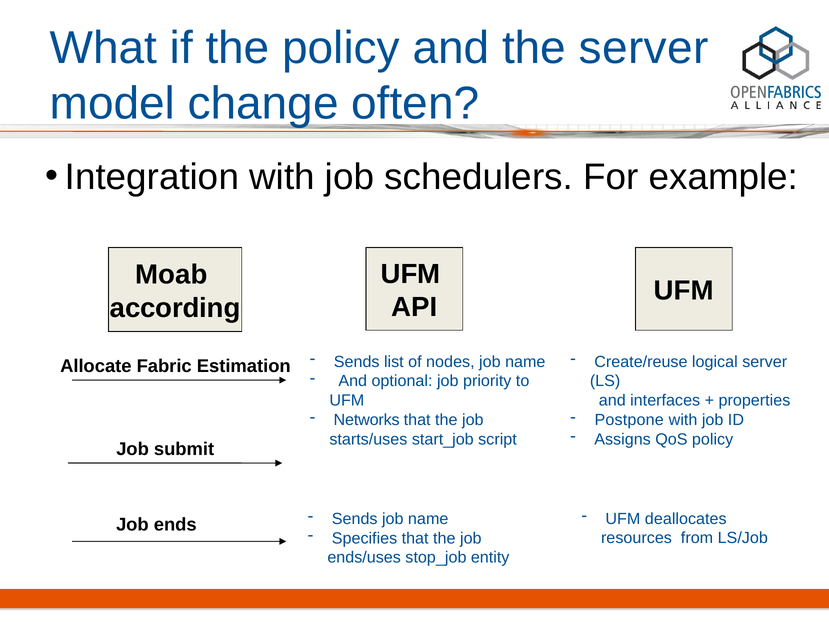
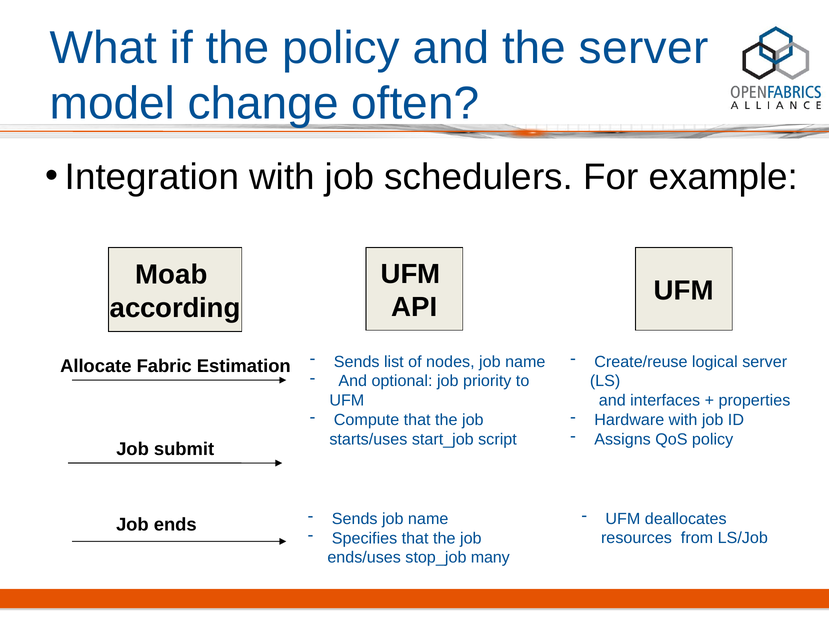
Networks: Networks -> Compute
Postpone: Postpone -> Hardware
entity: entity -> many
